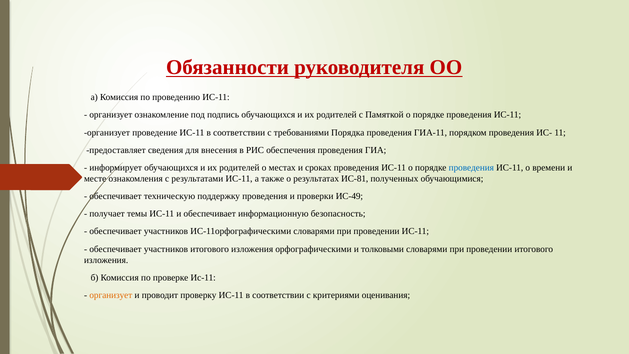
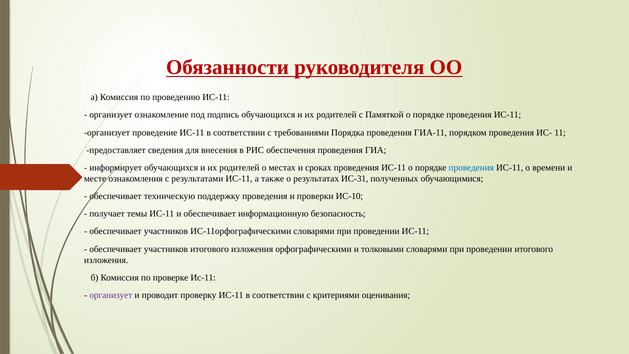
ИС-81: ИС-81 -> ИС-31
ИС-49: ИС-49 -> ИС-10
организует at (111, 295) colour: orange -> purple
